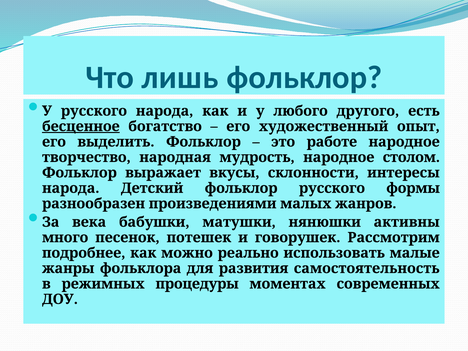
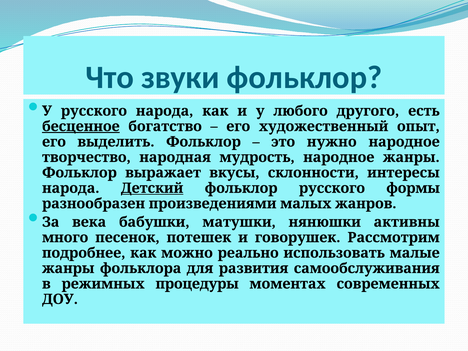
лишь: лишь -> звуки
работе: работе -> нужно
народное столом: столом -> жанры
Детский underline: none -> present
самостоятельность: самостоятельность -> самообслуживания
